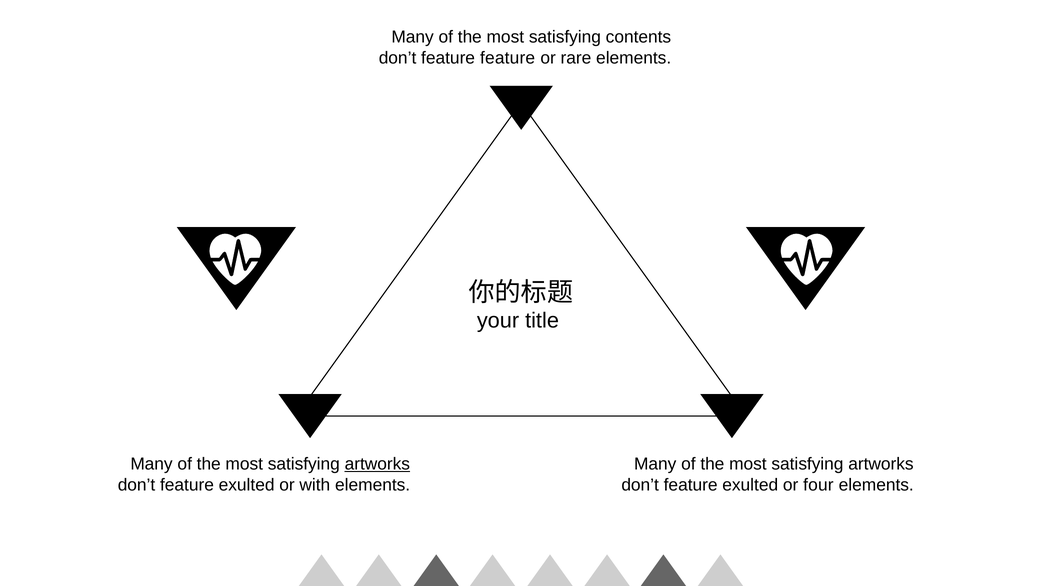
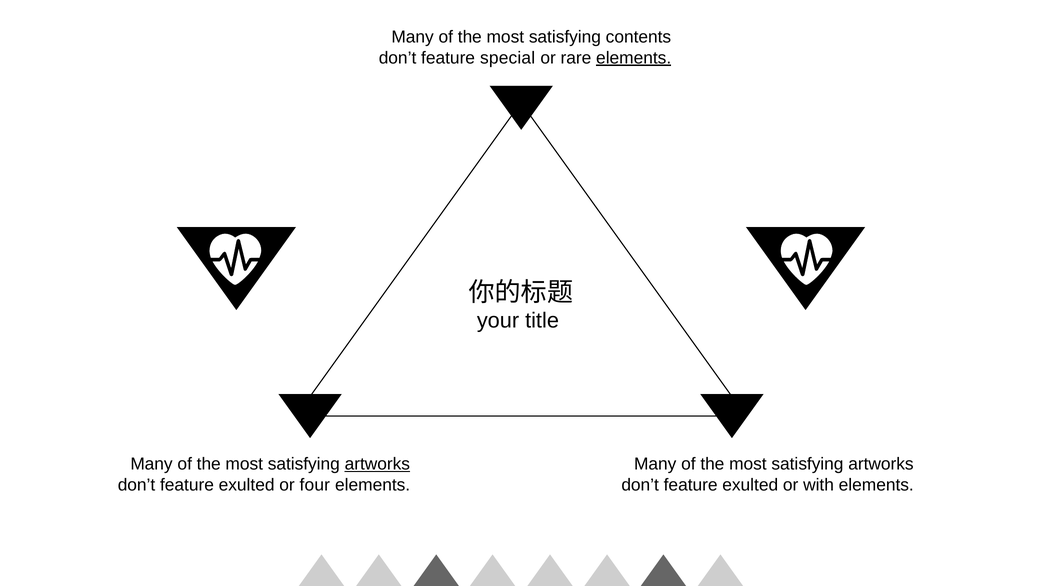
feature feature: feature -> special
elements at (634, 58) underline: none -> present
with: with -> four
four: four -> with
